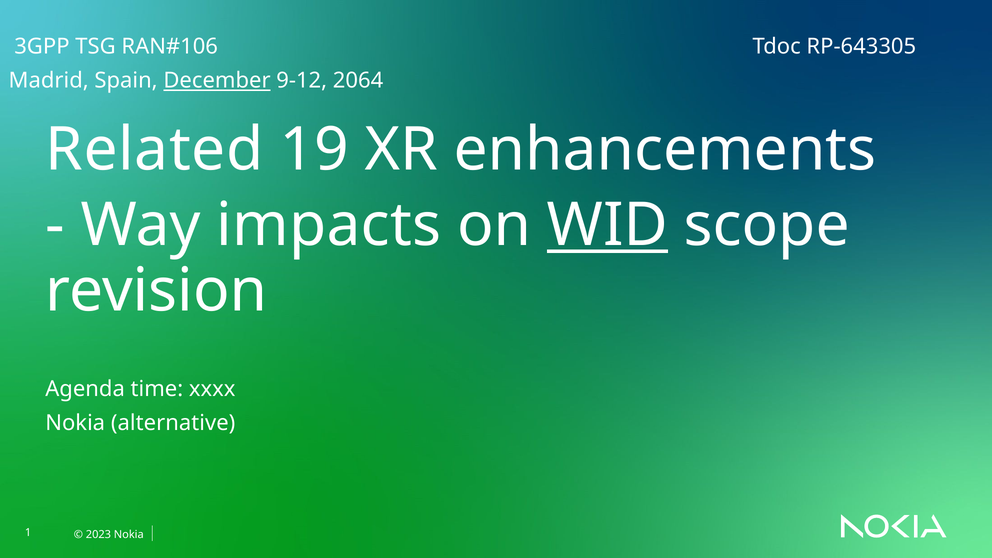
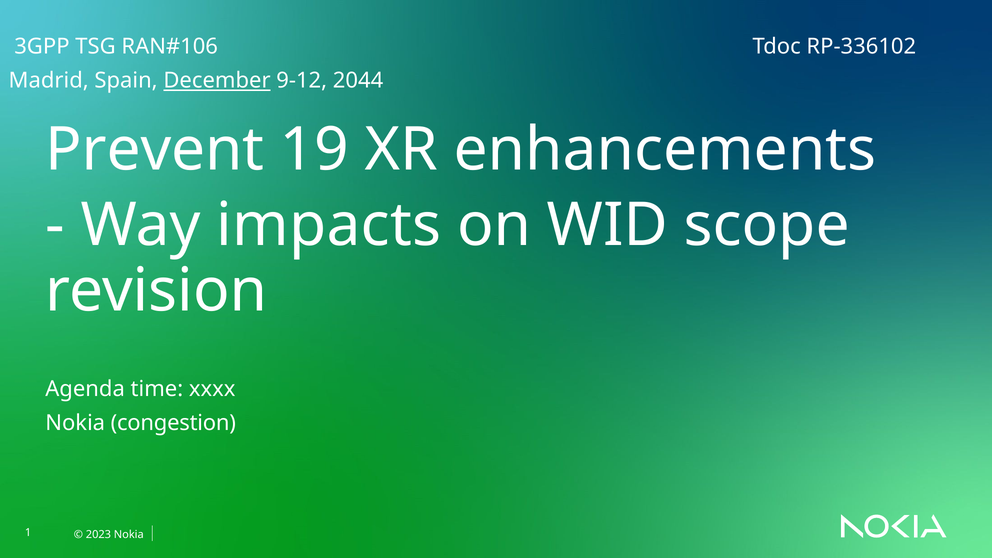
RP-643305: RP-643305 -> RP-336102
2064: 2064 -> 2044
Related: Related -> Prevent
WID underline: present -> none
alternative: alternative -> congestion
